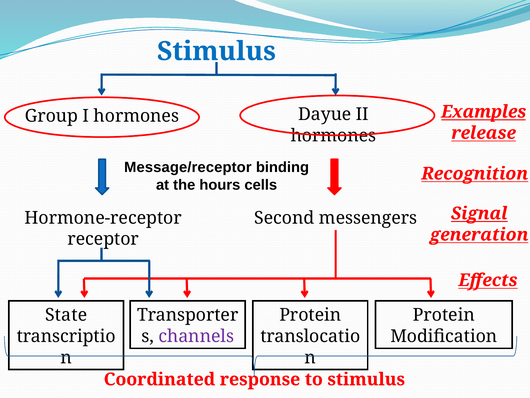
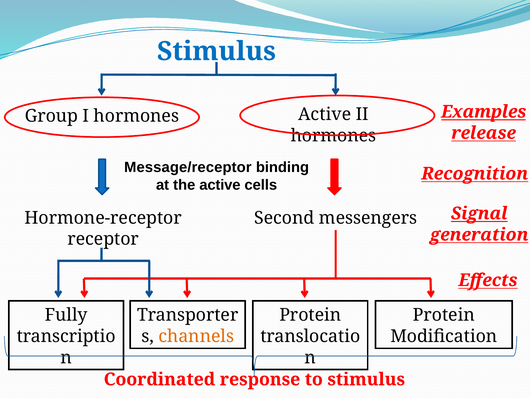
Dayue at (325, 114): Dayue -> Active
the hours: hours -> active
State: State -> Fully
channels colour: purple -> orange
